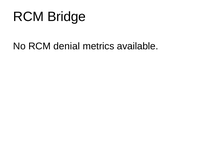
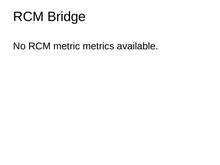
denial: denial -> metric
